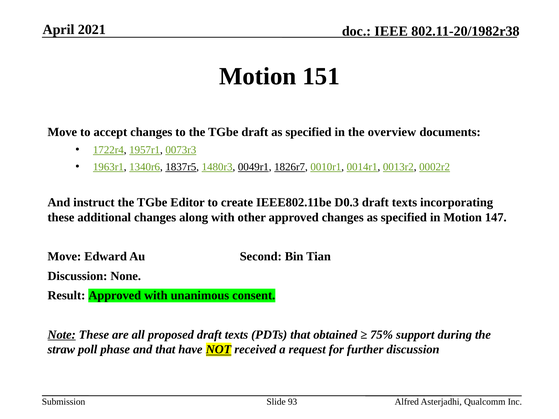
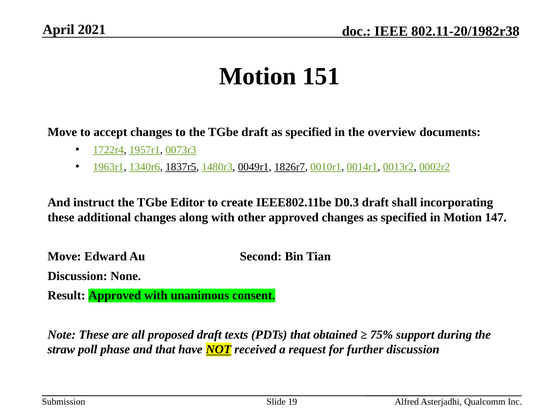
D0.3 draft texts: texts -> shall
Note underline: present -> none
93: 93 -> 19
